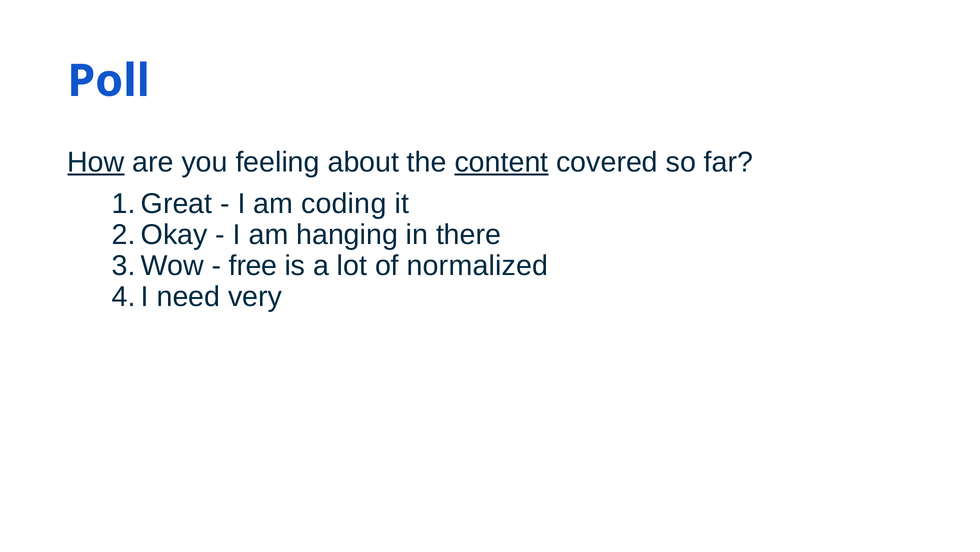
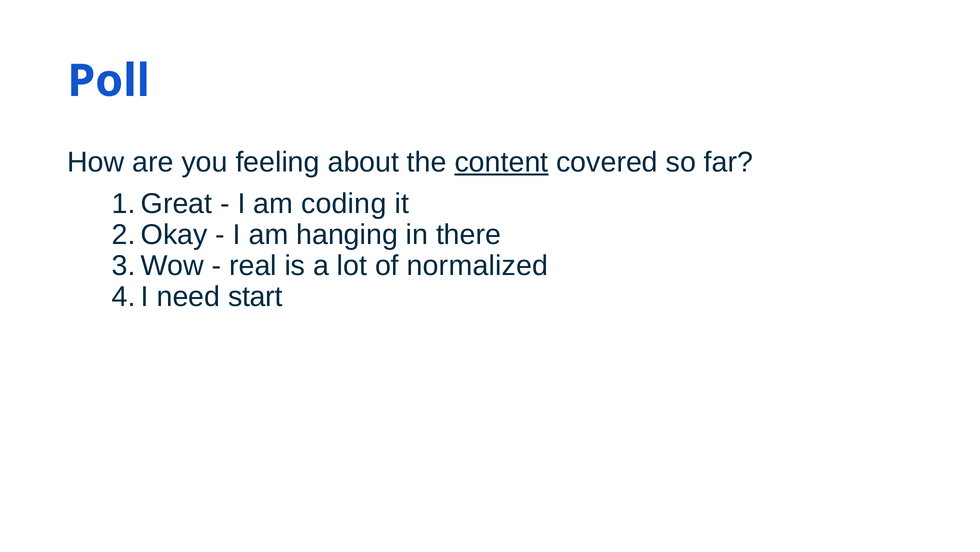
How underline: present -> none
free: free -> real
very: very -> start
